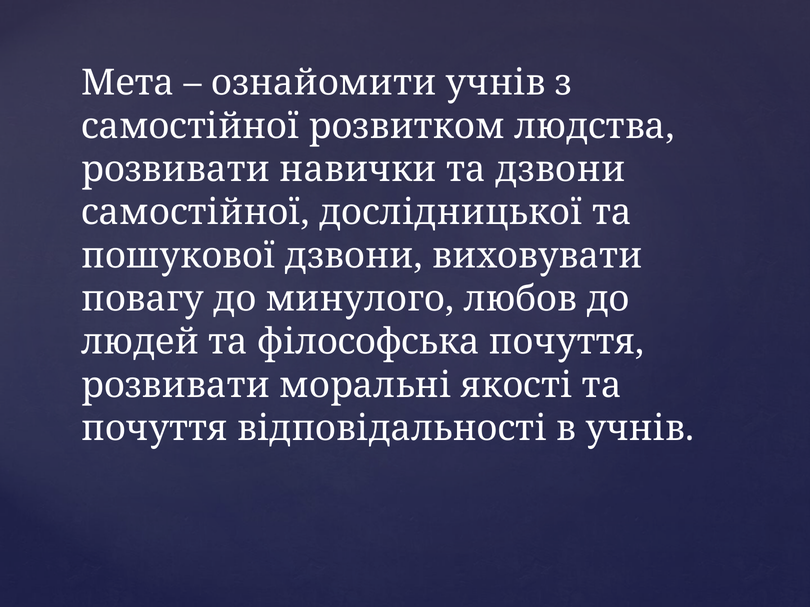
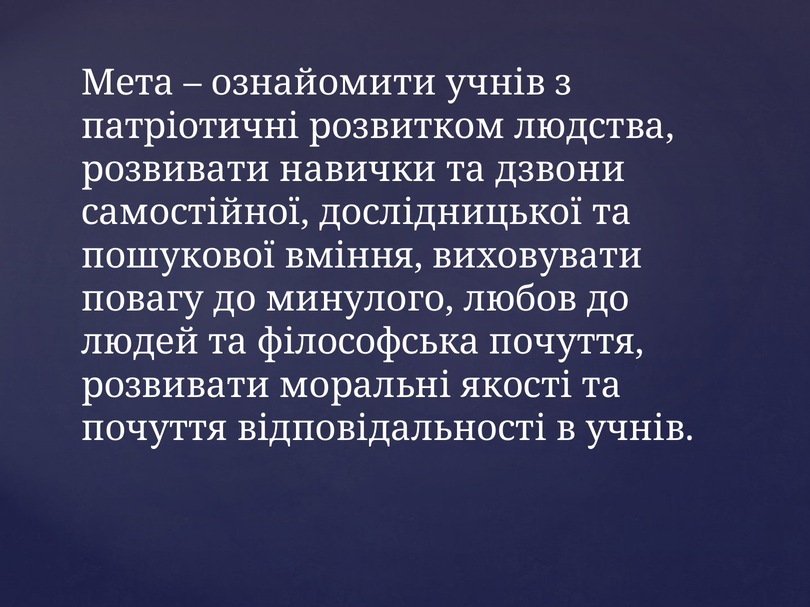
самостійної at (190, 126): самостійної -> патріотичні
пошукової дзвони: дзвони -> вміння
